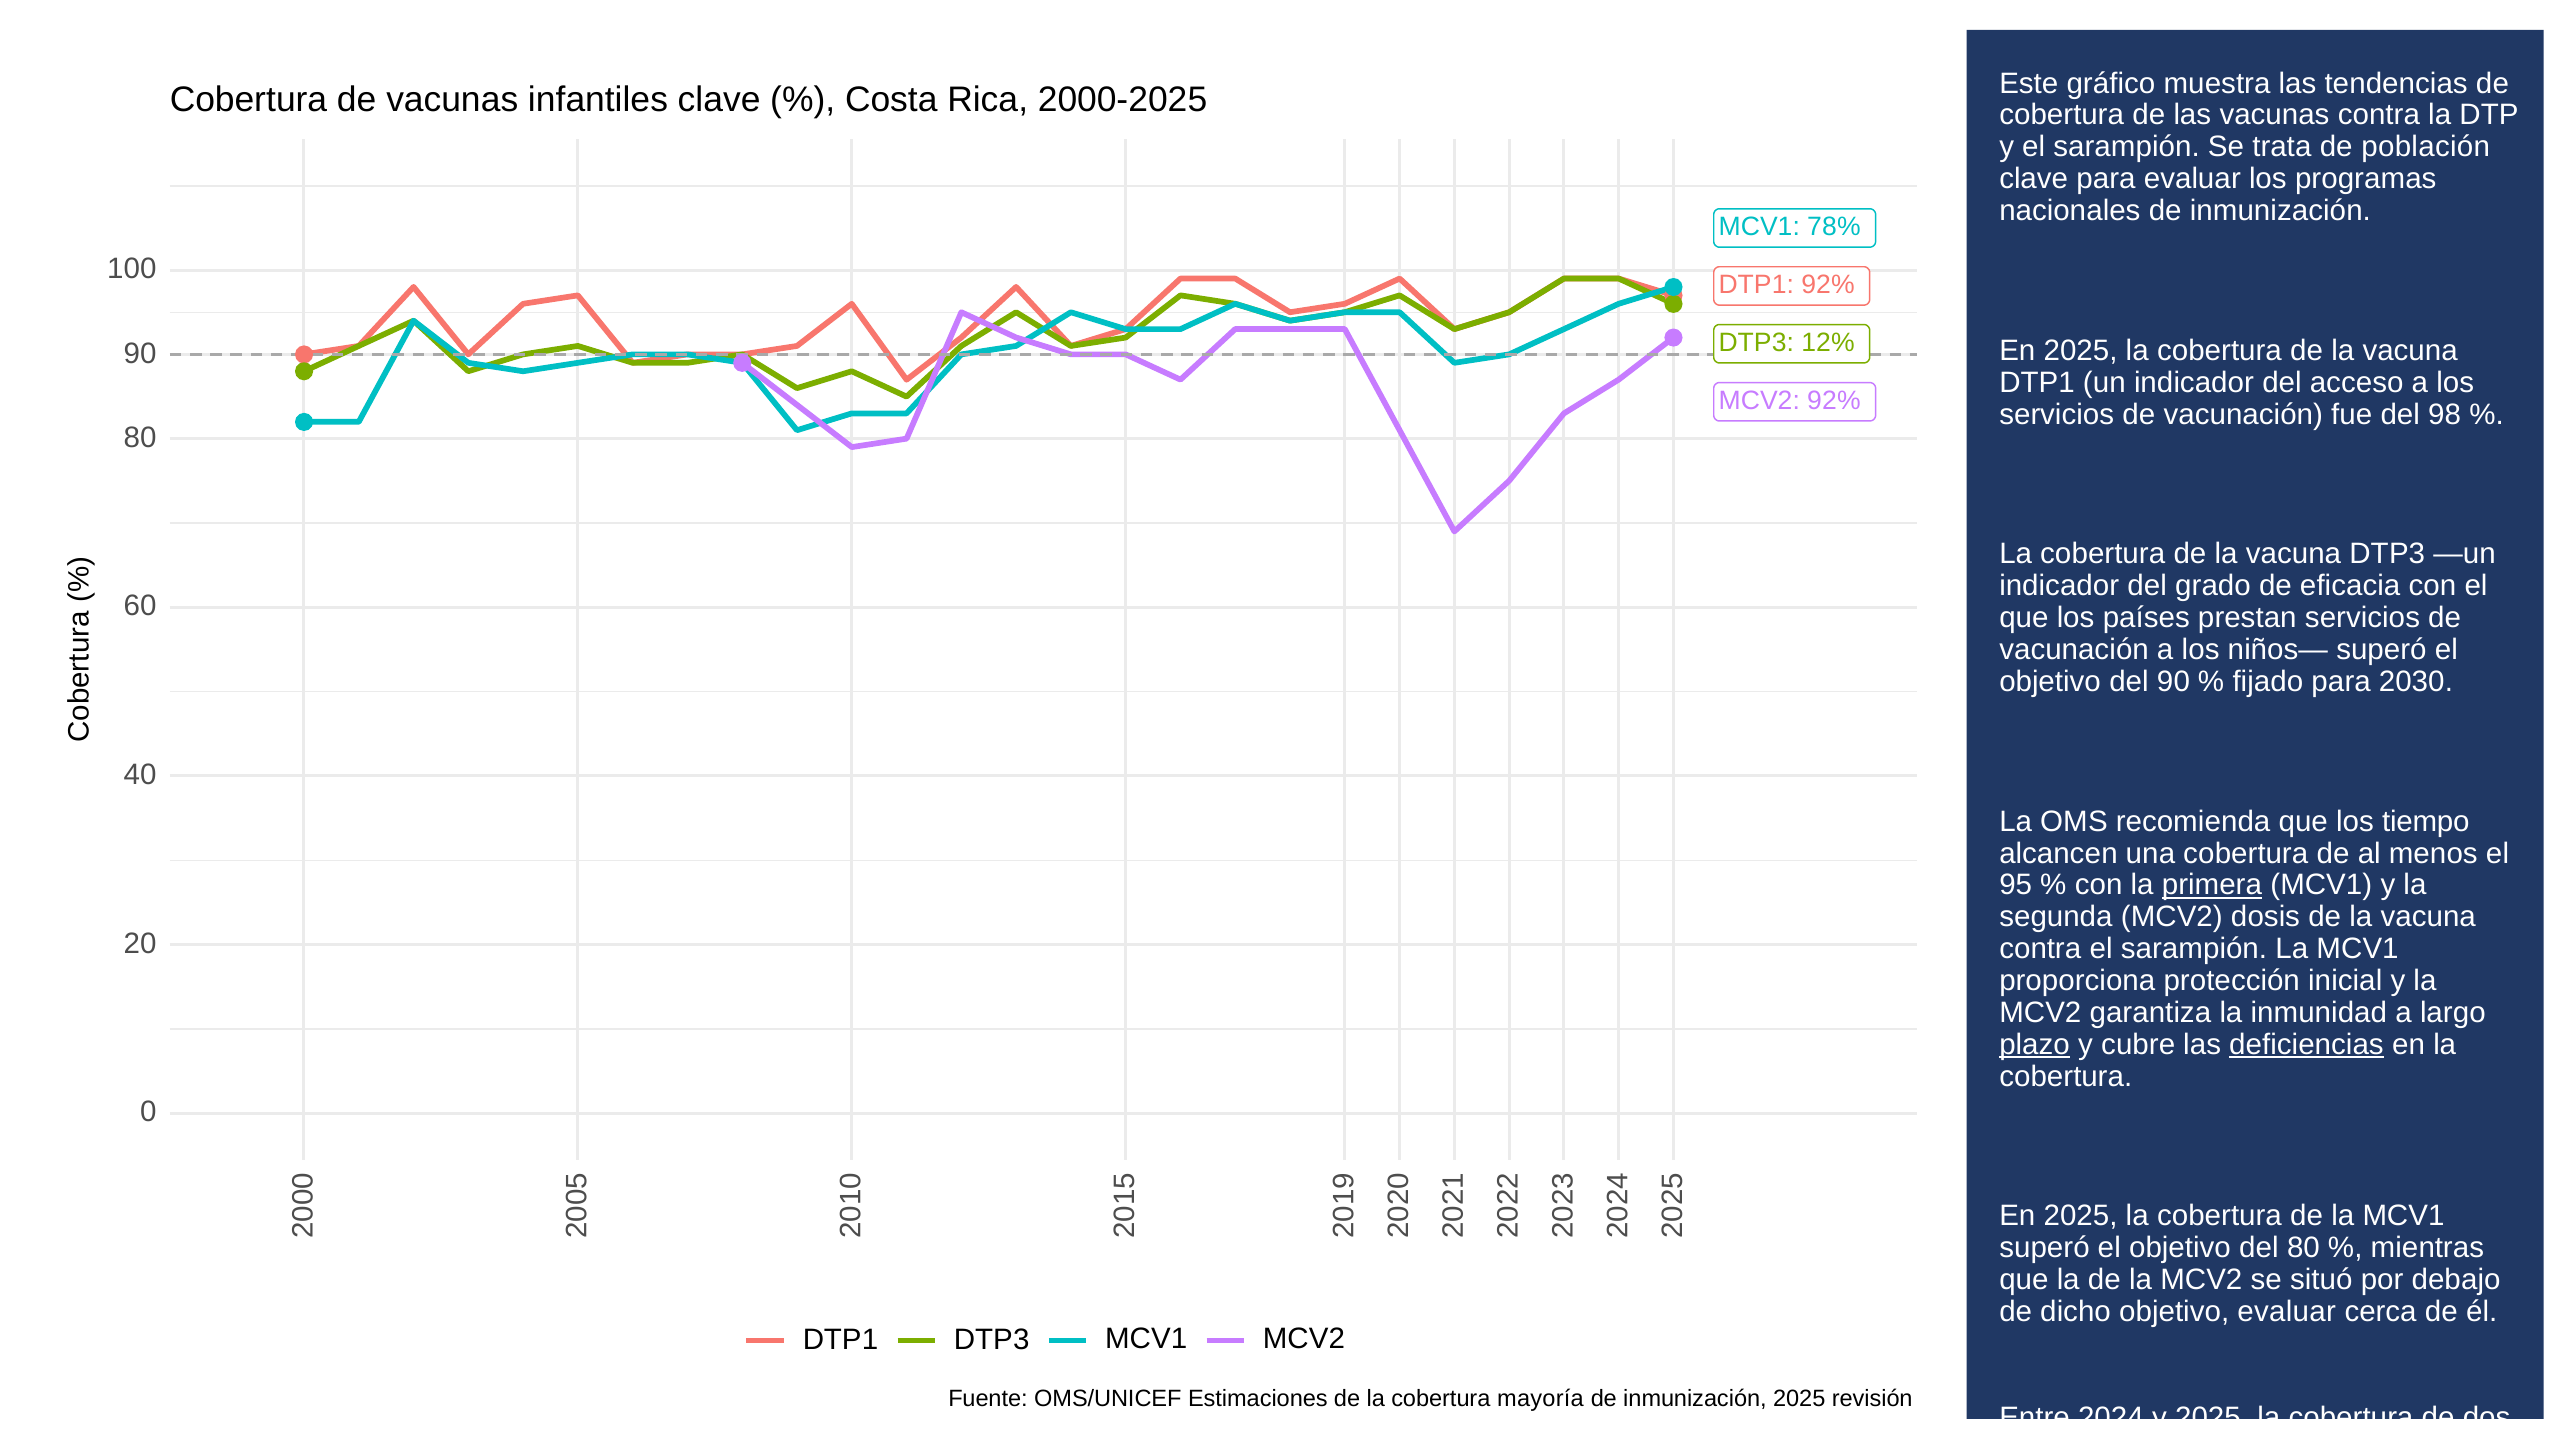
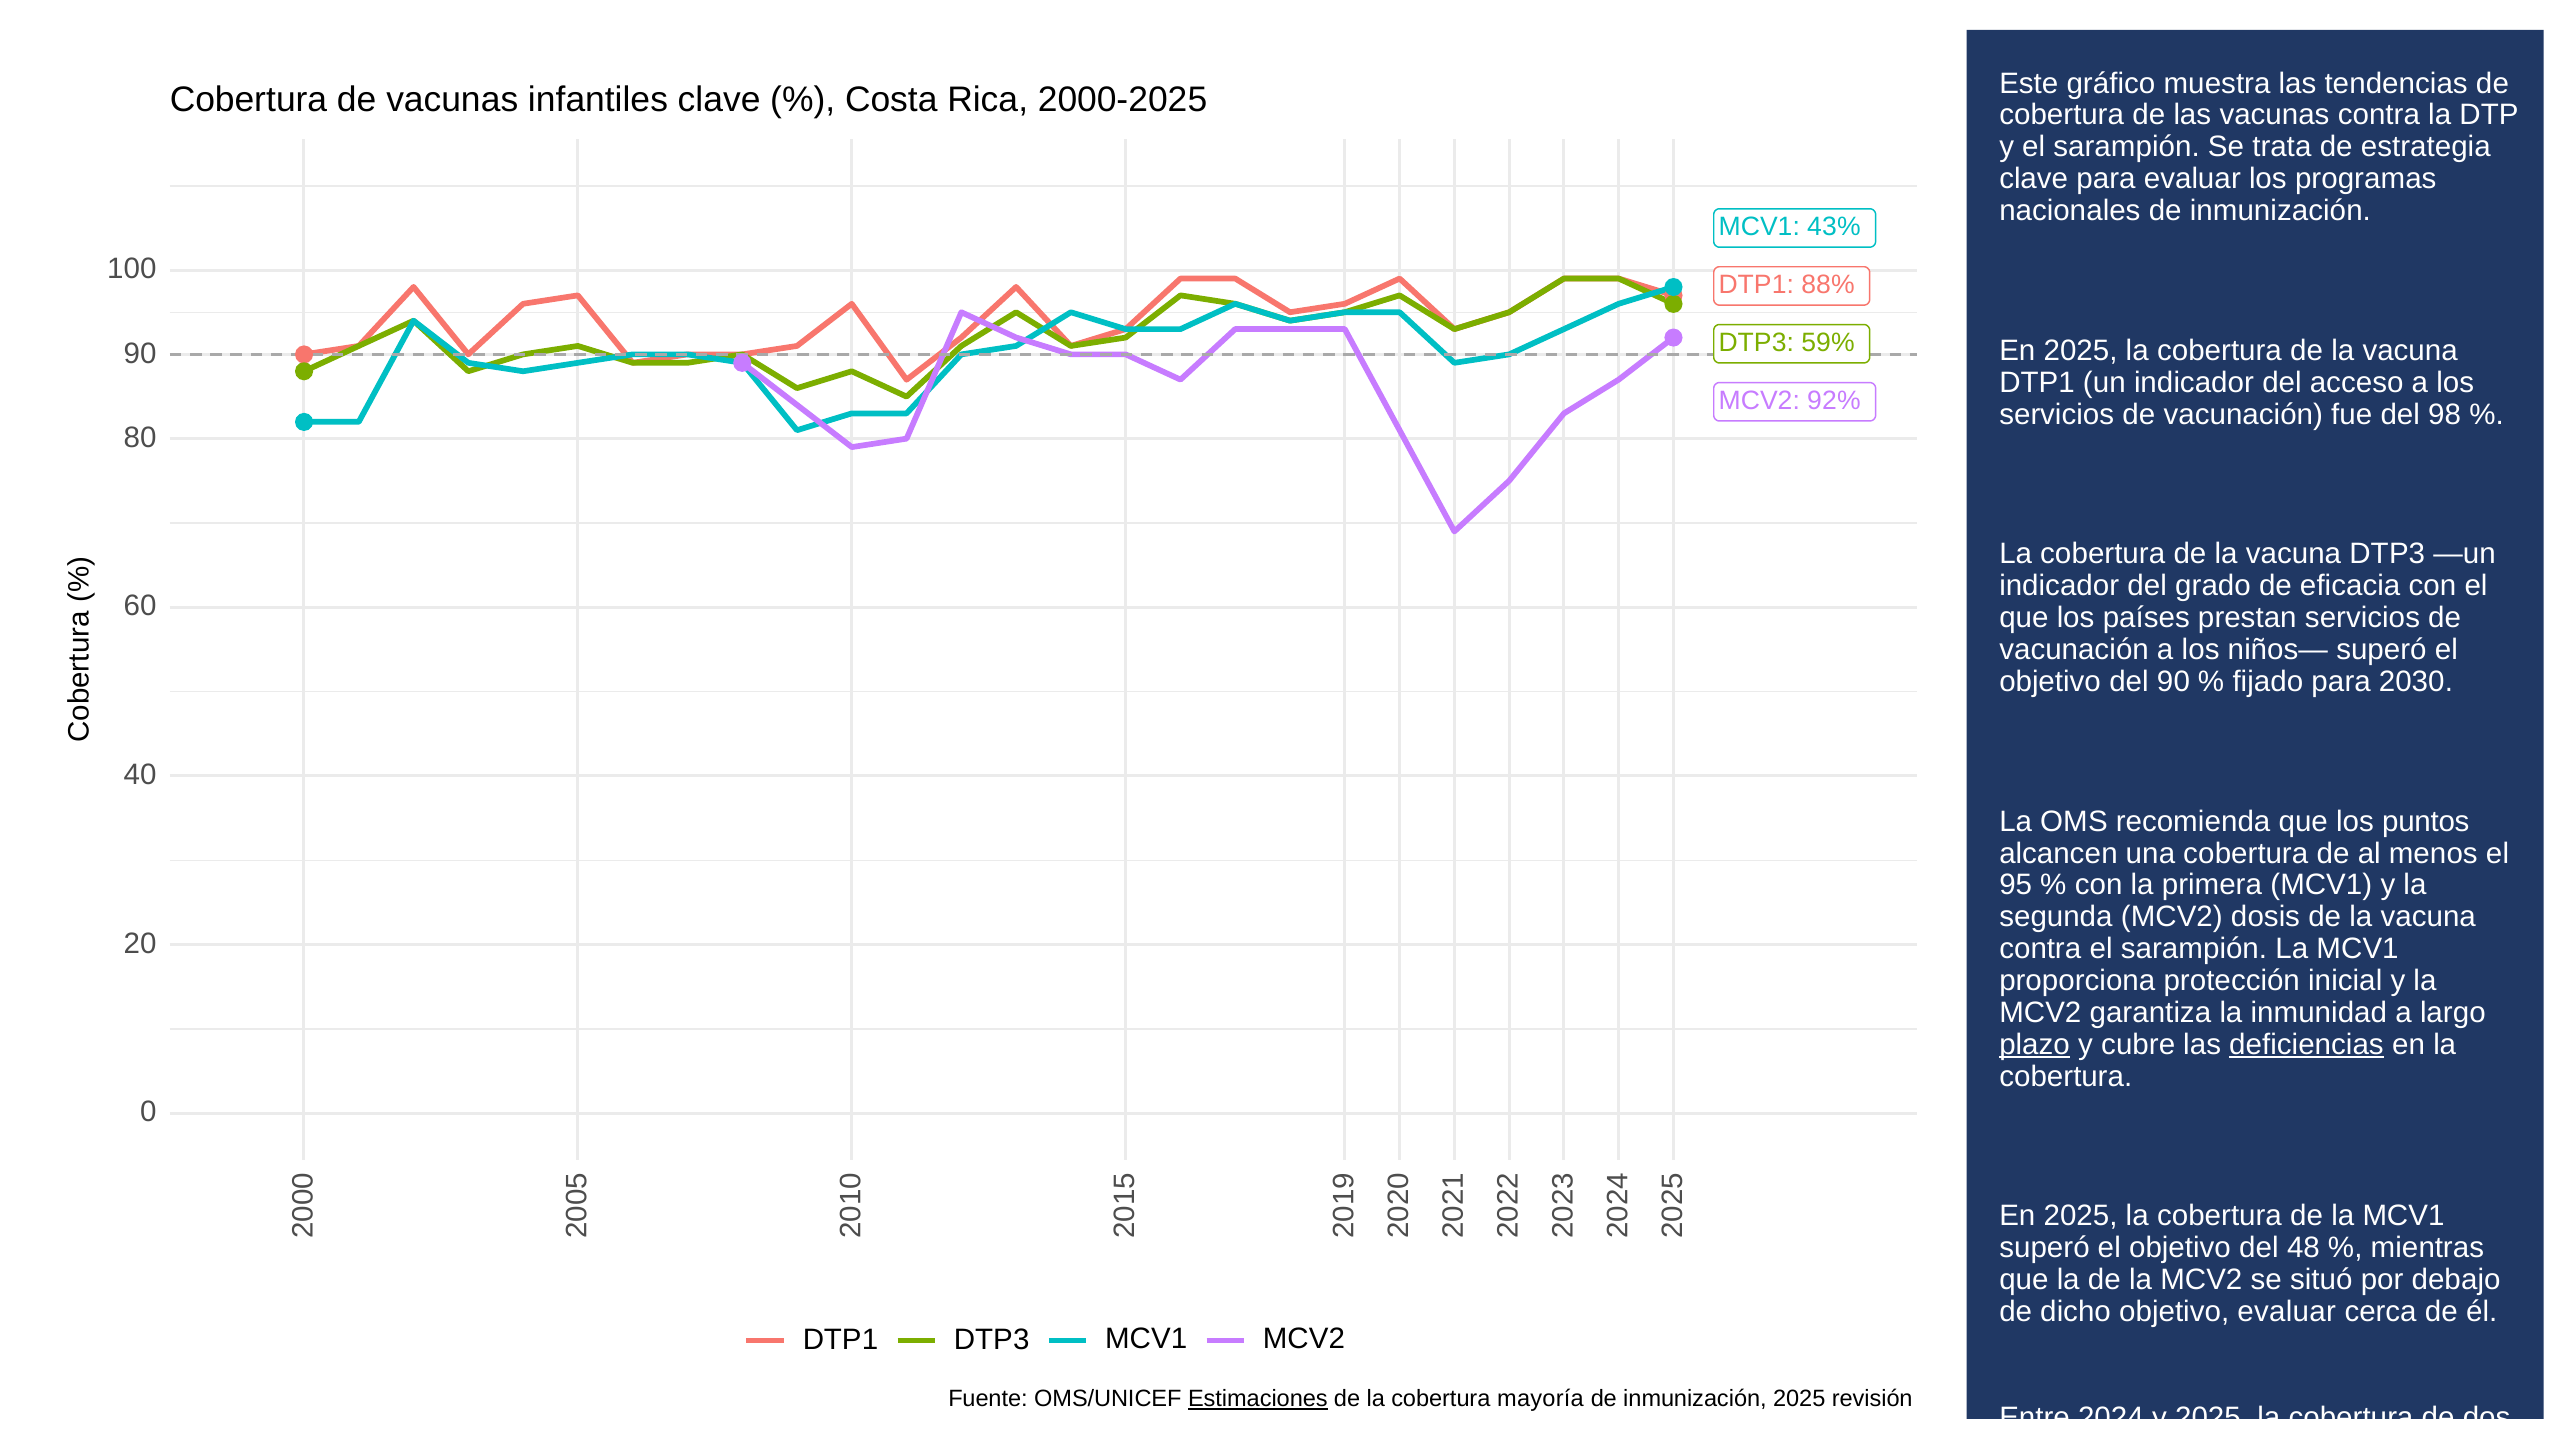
población: población -> estrategia
78%: 78% -> 43%
DTP1 92%: 92% -> 88%
12%: 12% -> 59%
tiempo: tiempo -> puntos
primera underline: present -> none
del 80: 80 -> 48
Estimaciones underline: none -> present
